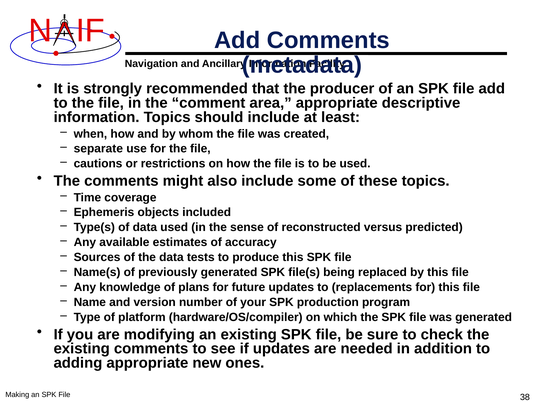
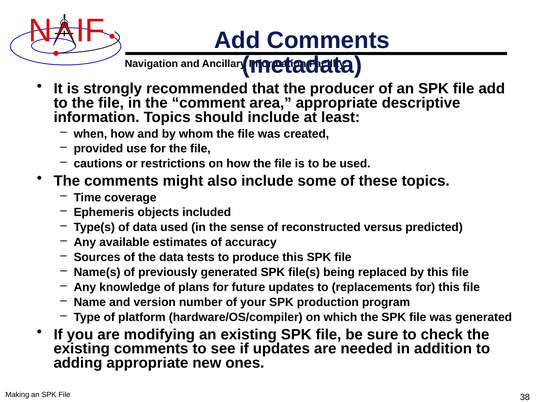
separate: separate -> provided
